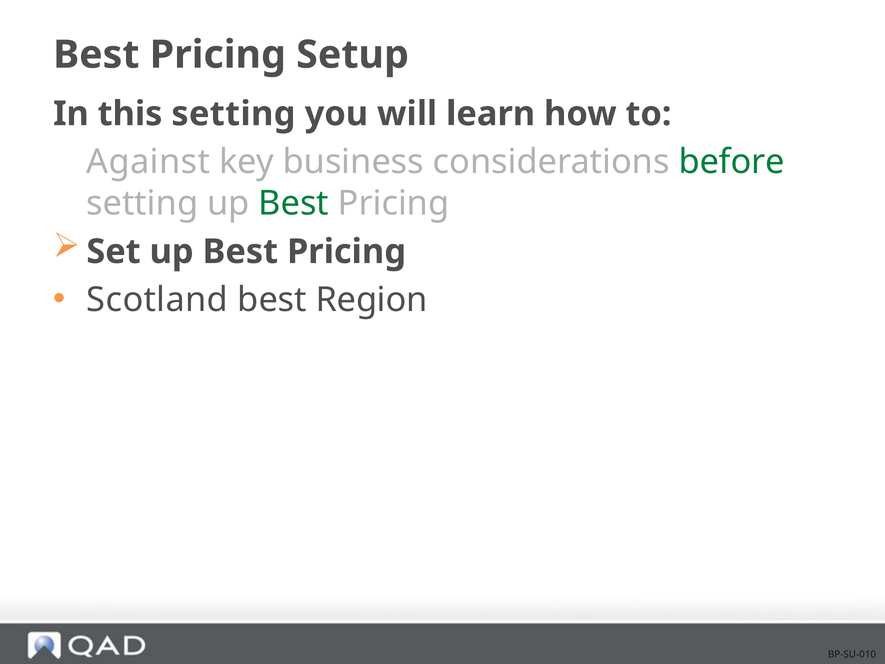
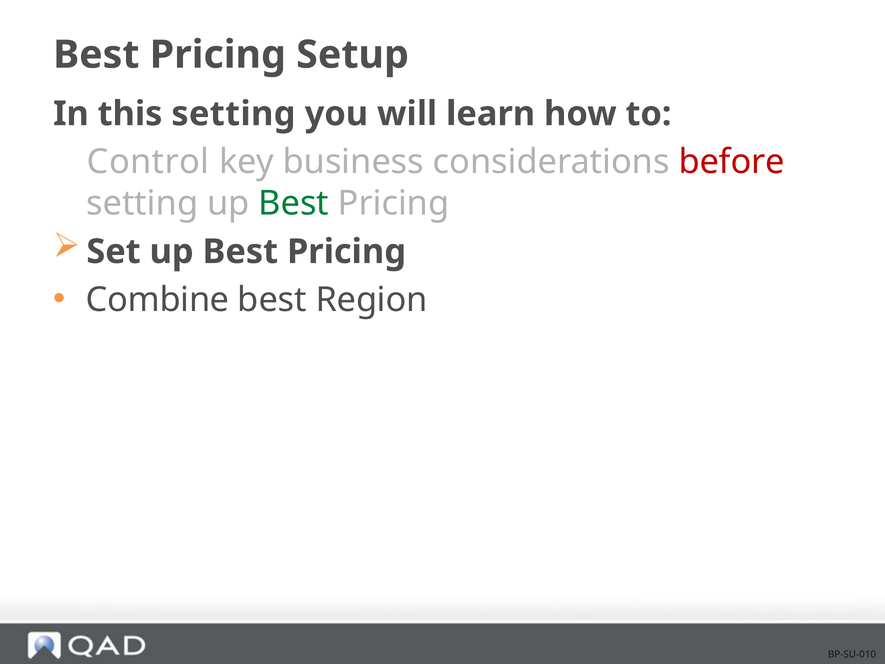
Against: Against -> Control
before colour: green -> red
Scotland: Scotland -> Combine
